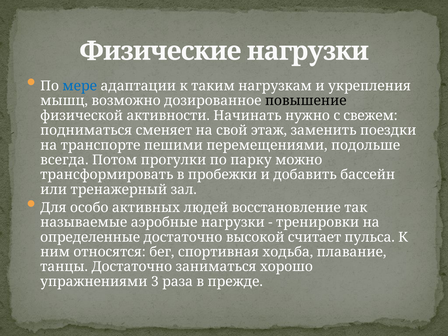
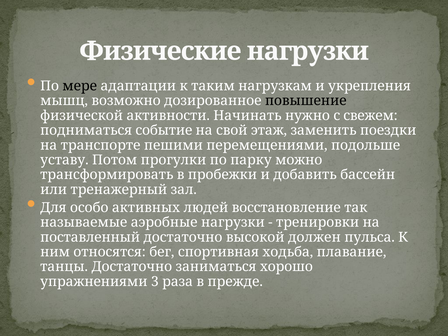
мере colour: blue -> black
сменяет: сменяет -> событие
всегда: всегда -> уставу
определенные: определенные -> поставленный
считает: считает -> должен
